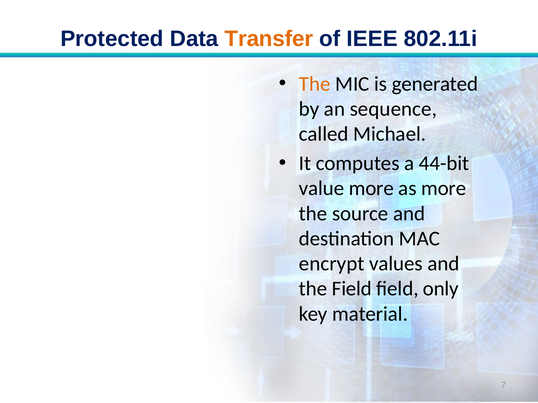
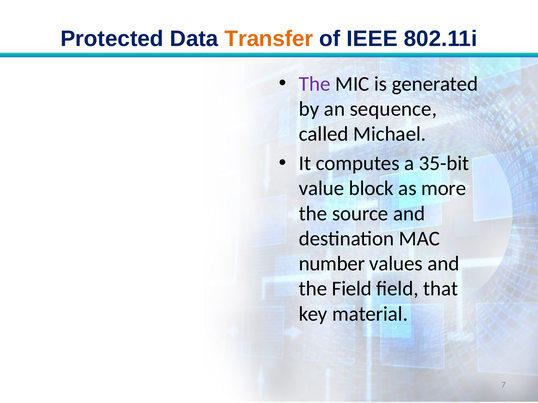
The at (315, 84) colour: orange -> purple
44-bit: 44-bit -> 35-bit
value more: more -> block
encrypt: encrypt -> number
only: only -> that
